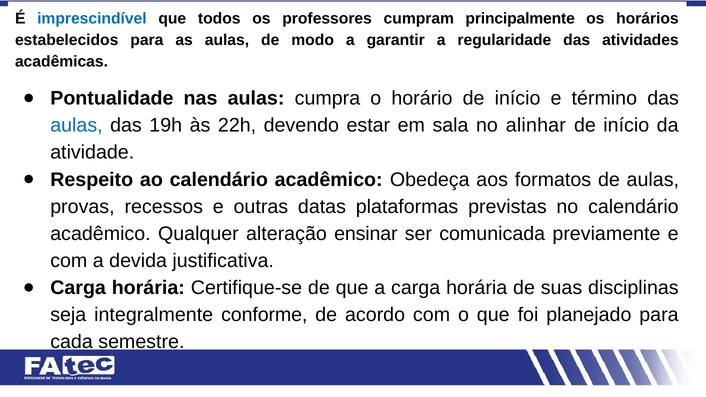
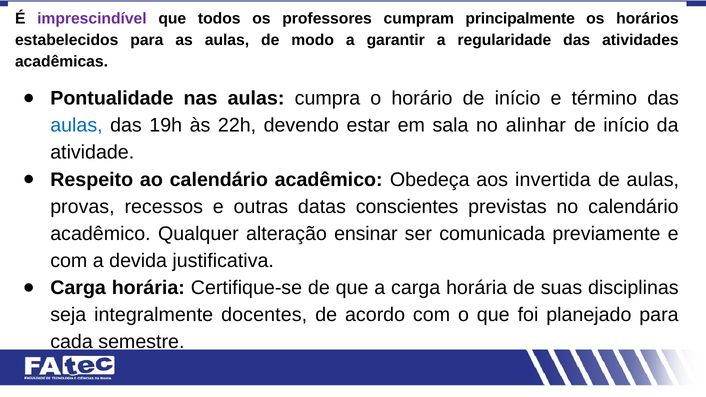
imprescindível colour: blue -> purple
formatos: formatos -> invertida
plataformas: plataformas -> conscientes
conforme: conforme -> docentes
